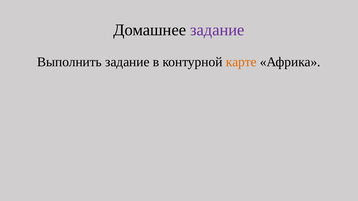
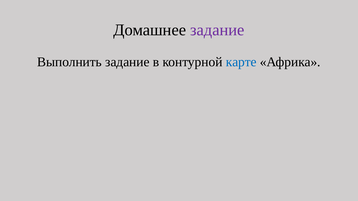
карте colour: orange -> blue
